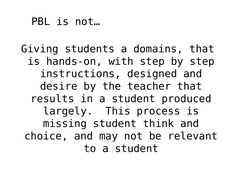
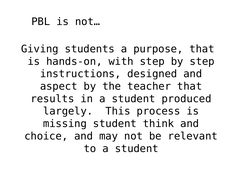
domains: domains -> purpose
desire: desire -> aspect
